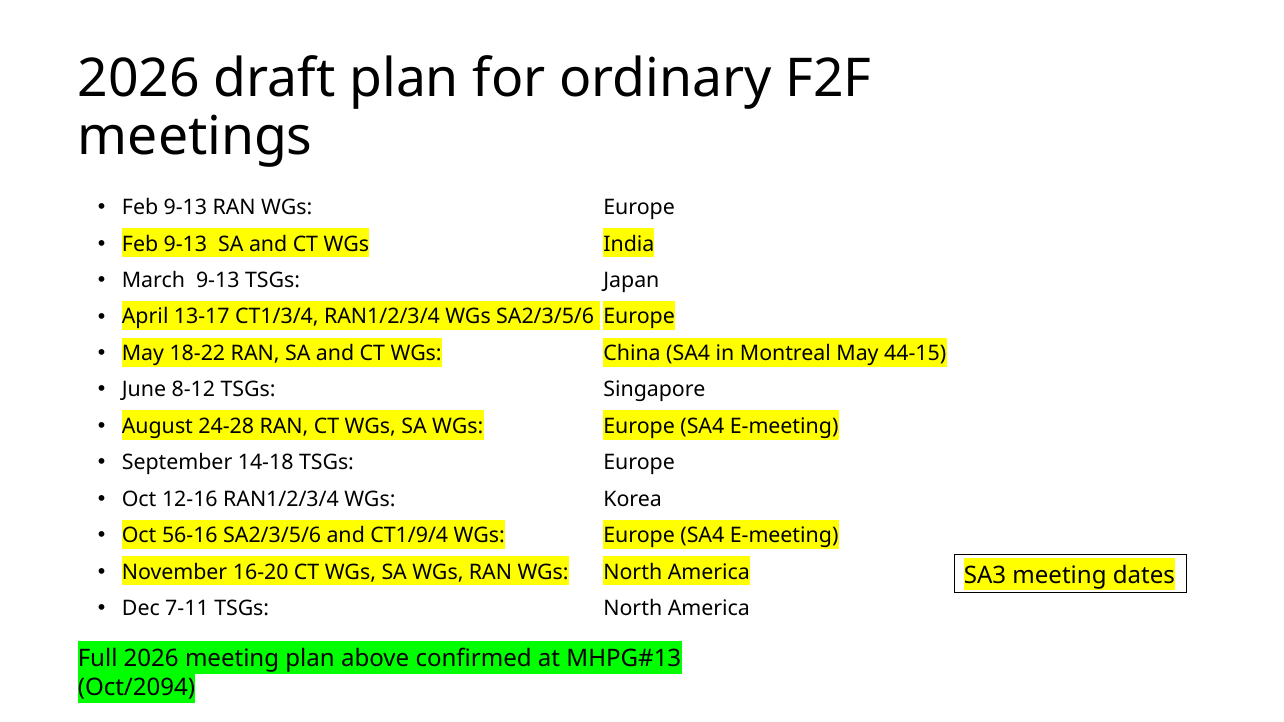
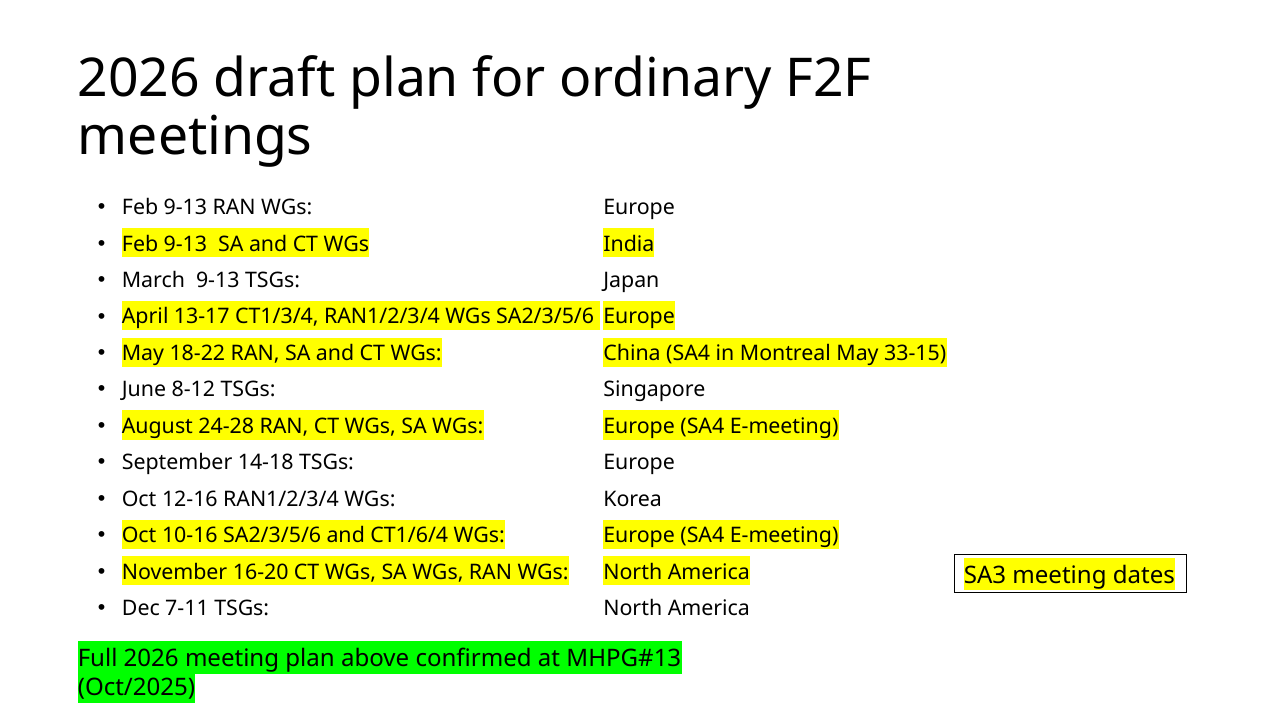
44-15: 44-15 -> 33-15
56-16: 56-16 -> 10-16
CT1/9/4: CT1/9/4 -> CT1/6/4
Oct/2094: Oct/2094 -> Oct/2025
